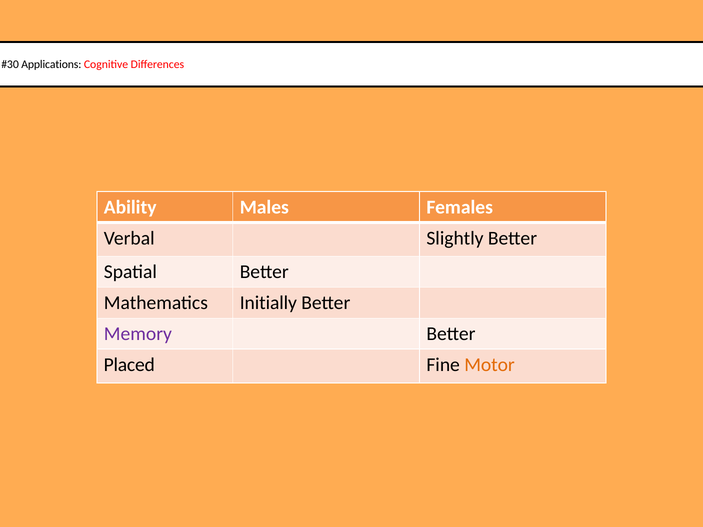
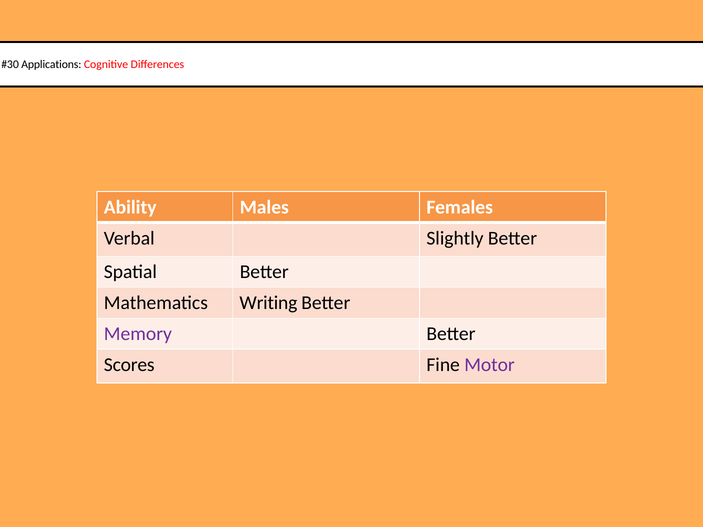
Initially: Initially -> Writing
Placed: Placed -> Scores
Motor colour: orange -> purple
